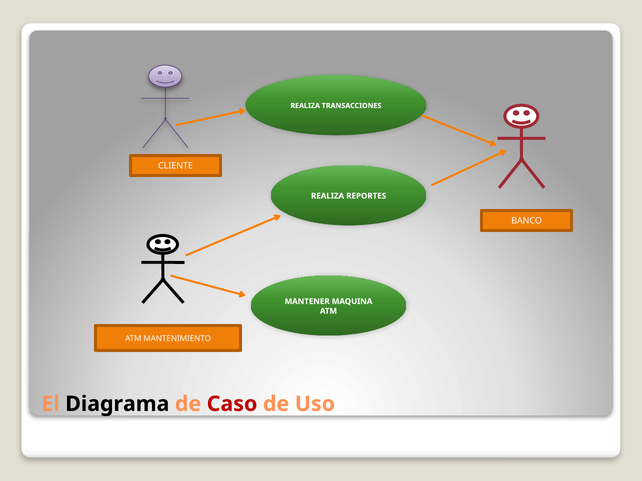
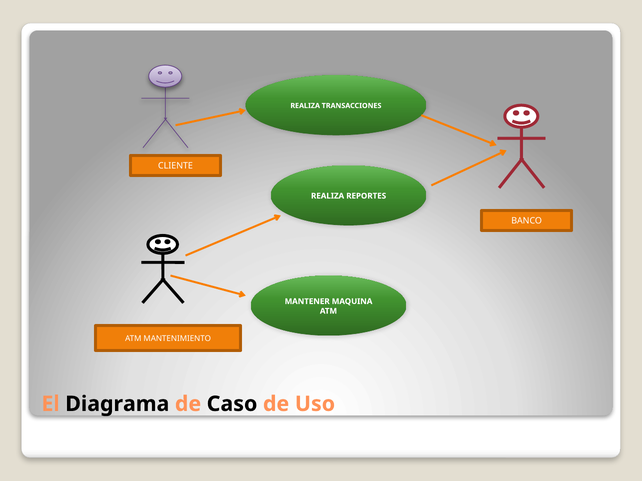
Caso colour: red -> black
